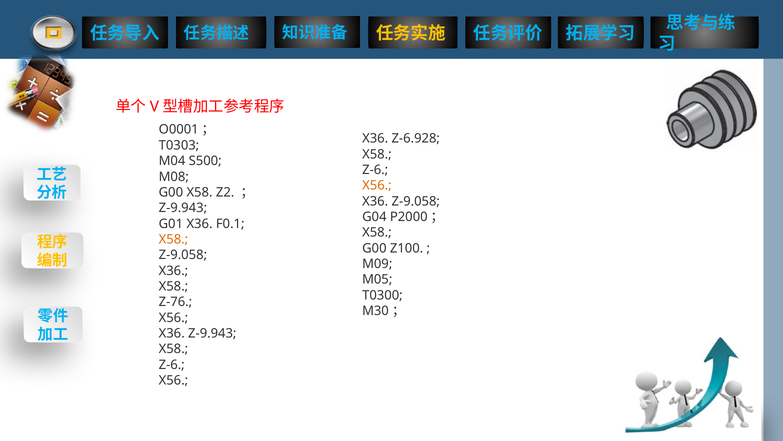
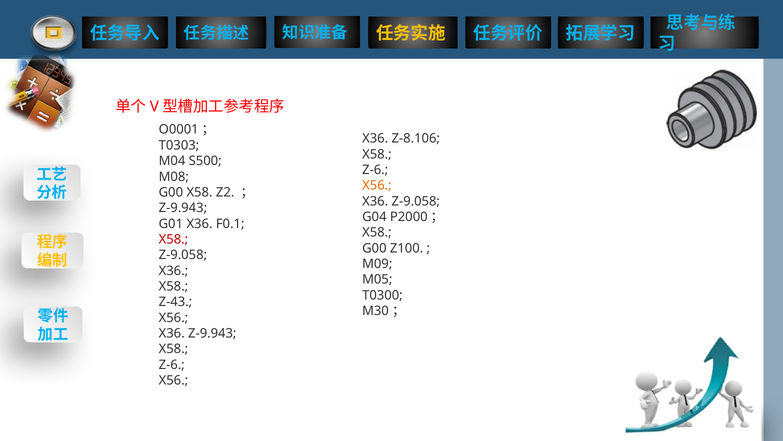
Z-6.928: Z-6.928 -> Z-8.106
X58 at (173, 239) colour: orange -> red
Z-76: Z-76 -> Z-43
